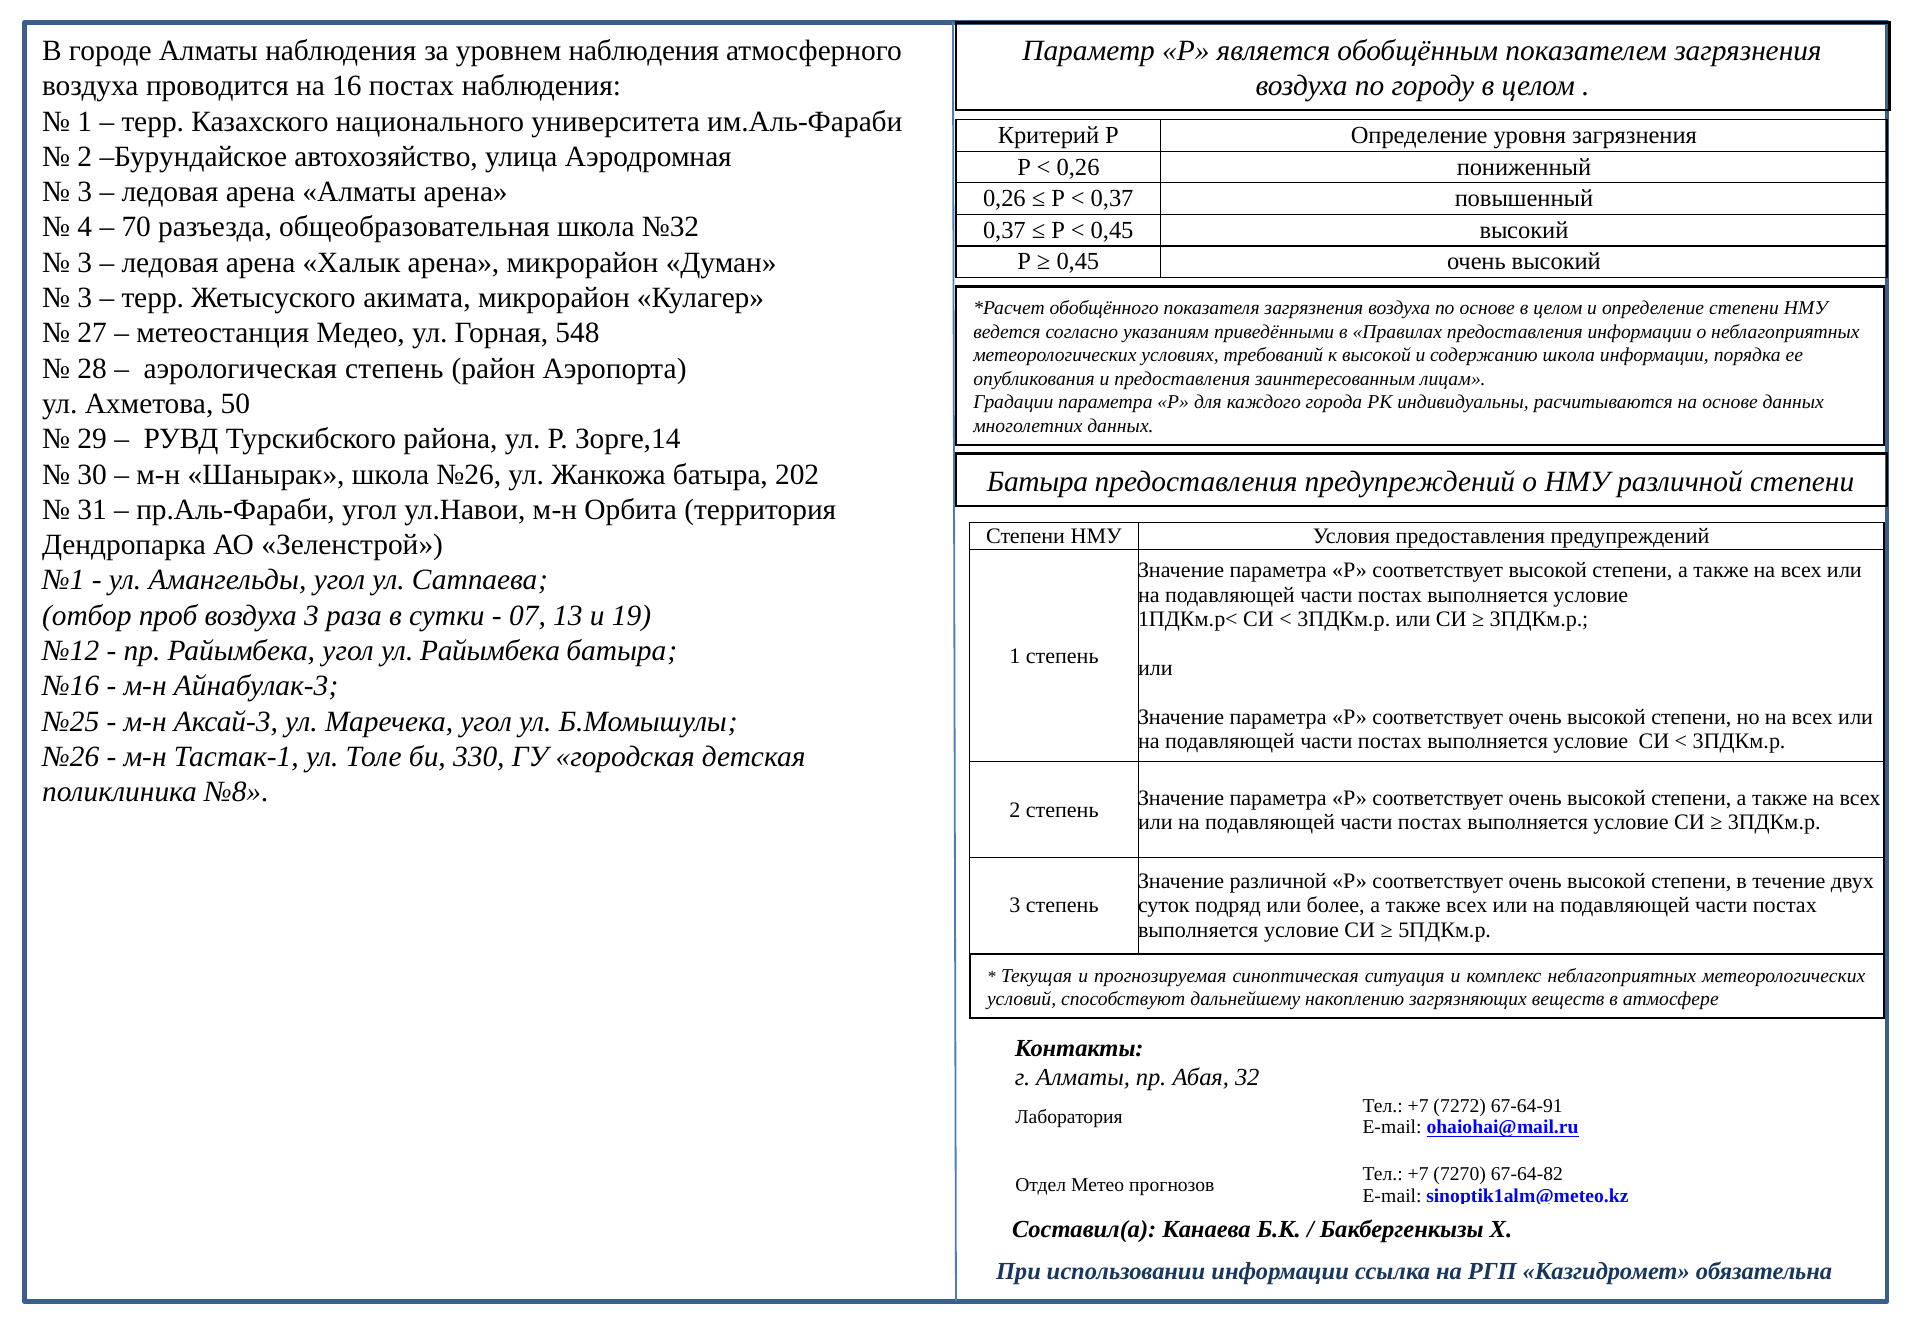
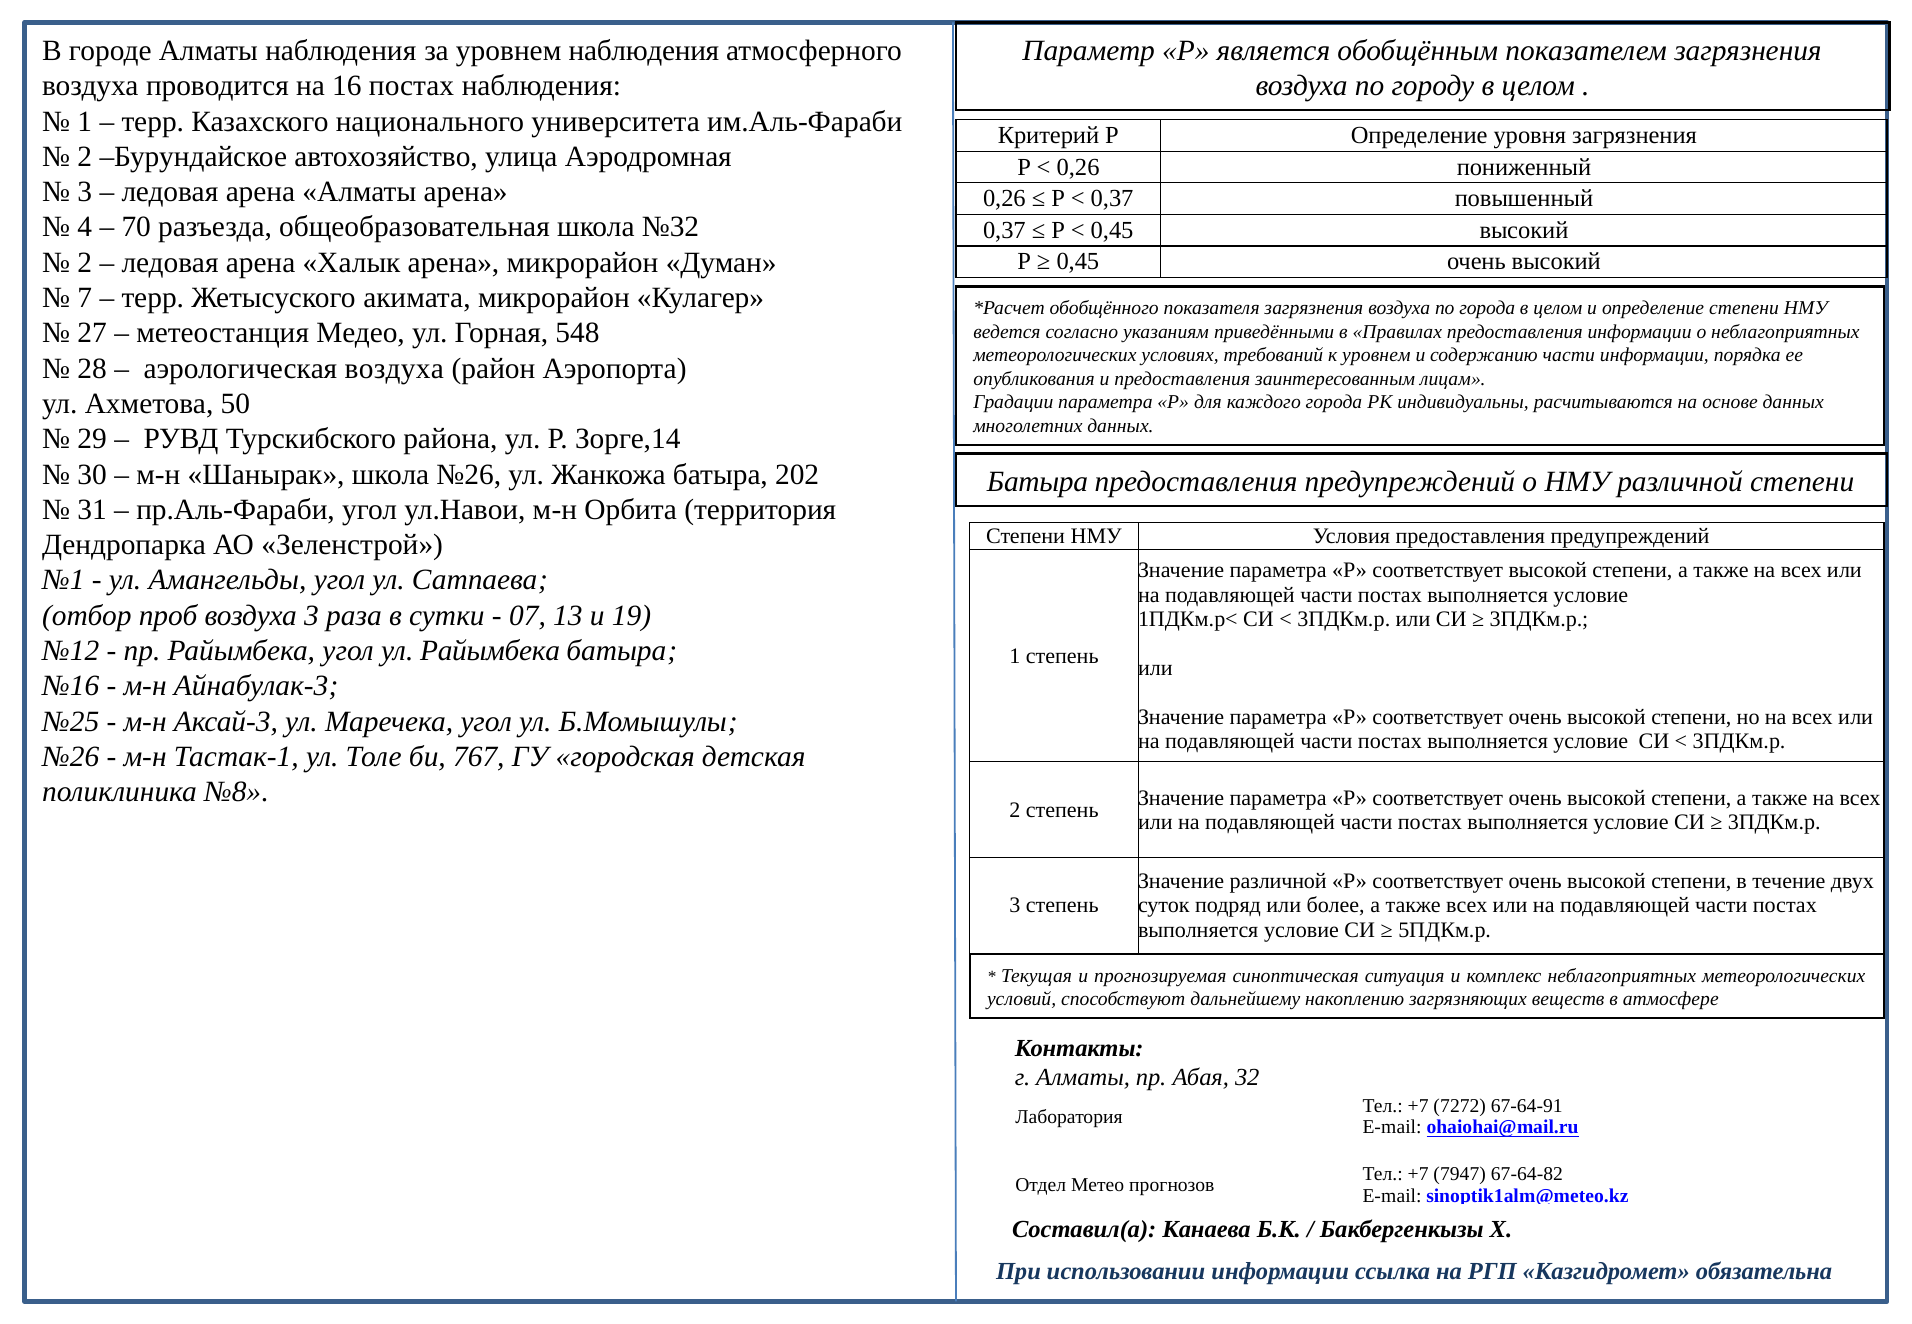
3 at (85, 262): 3 -> 2
3 at (85, 298): 3 -> 7
по основе: основе -> города
к высокой: высокой -> уровнем
содержанию школа: школа -> части
аэрологическая степень: степень -> воздуха
330: 330 -> 767
7270: 7270 -> 7947
